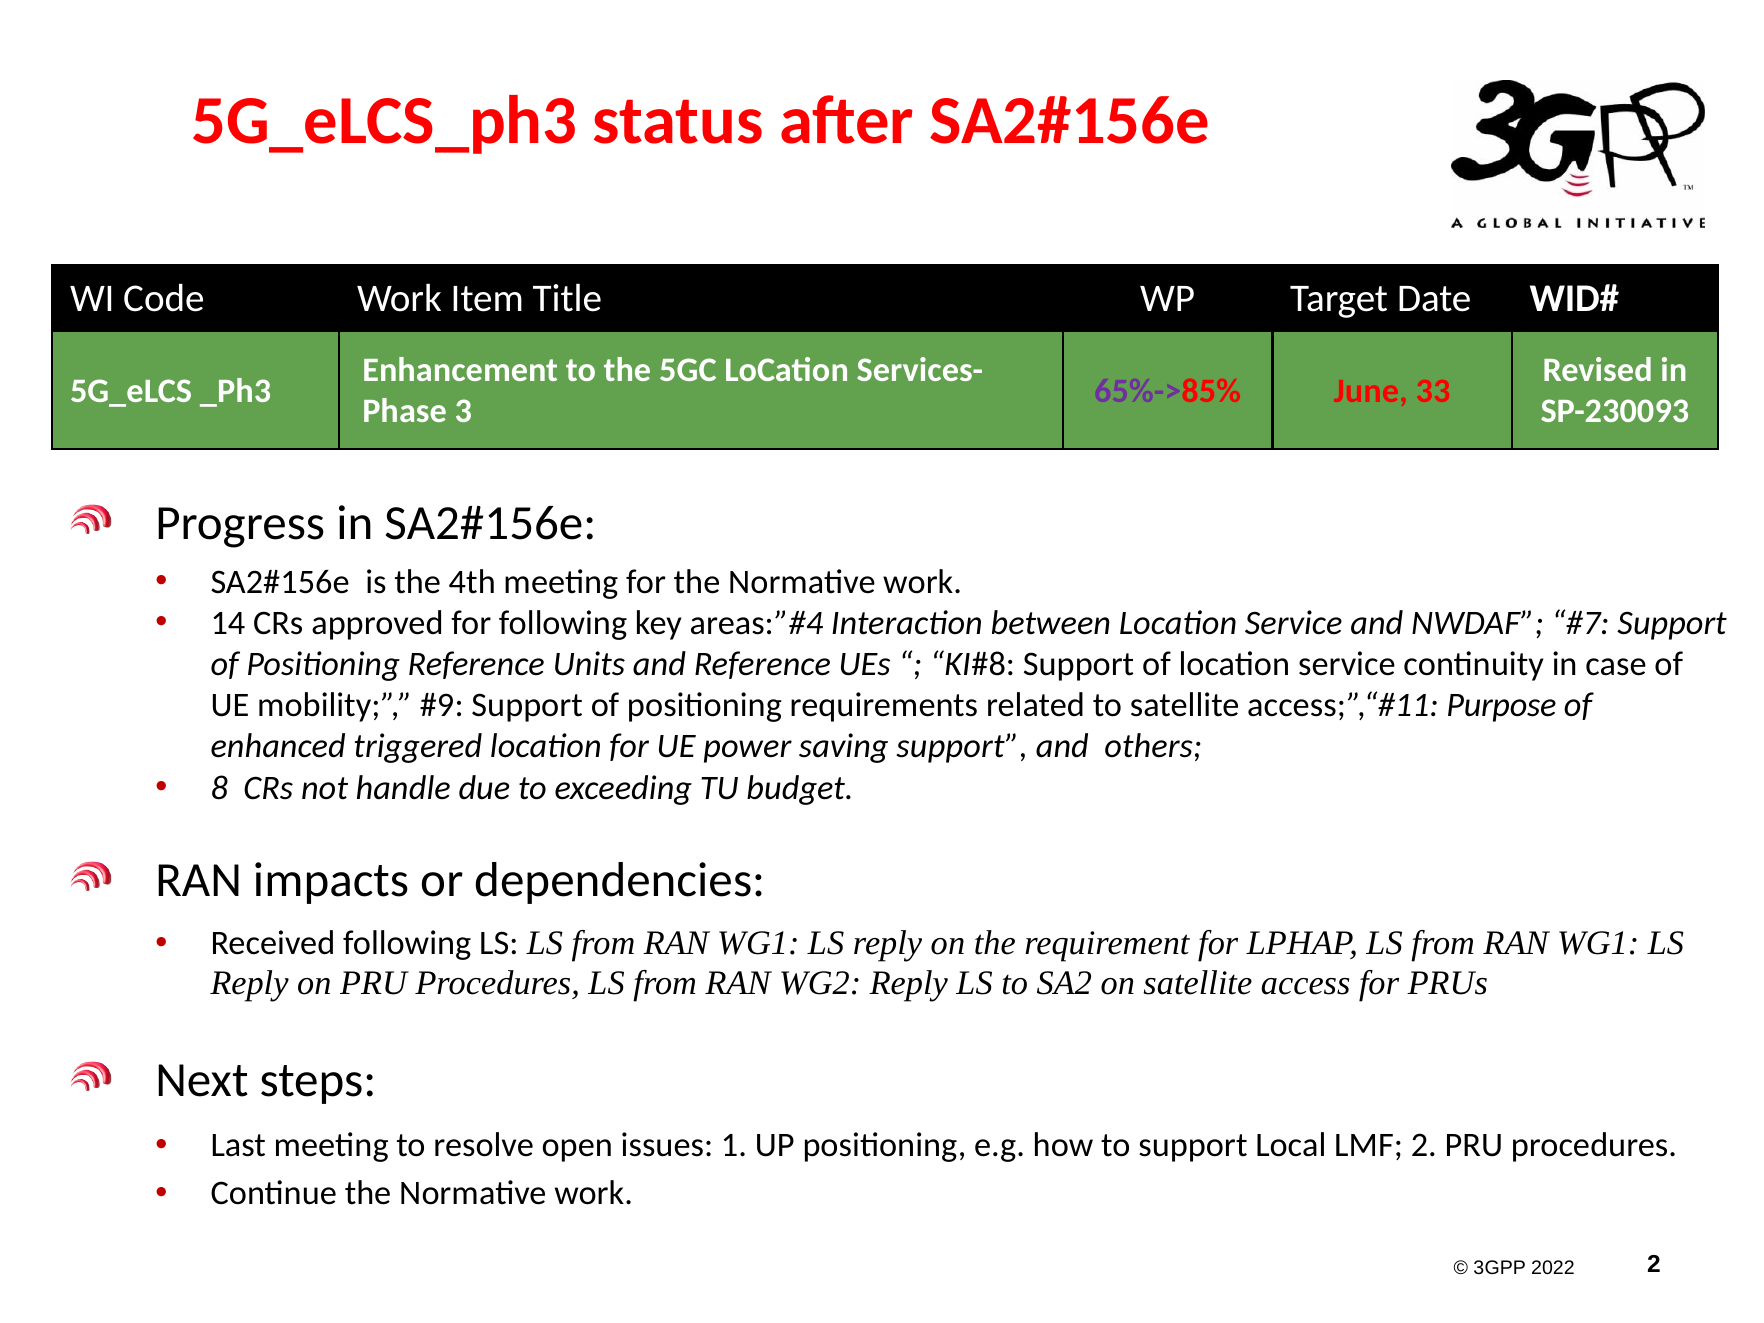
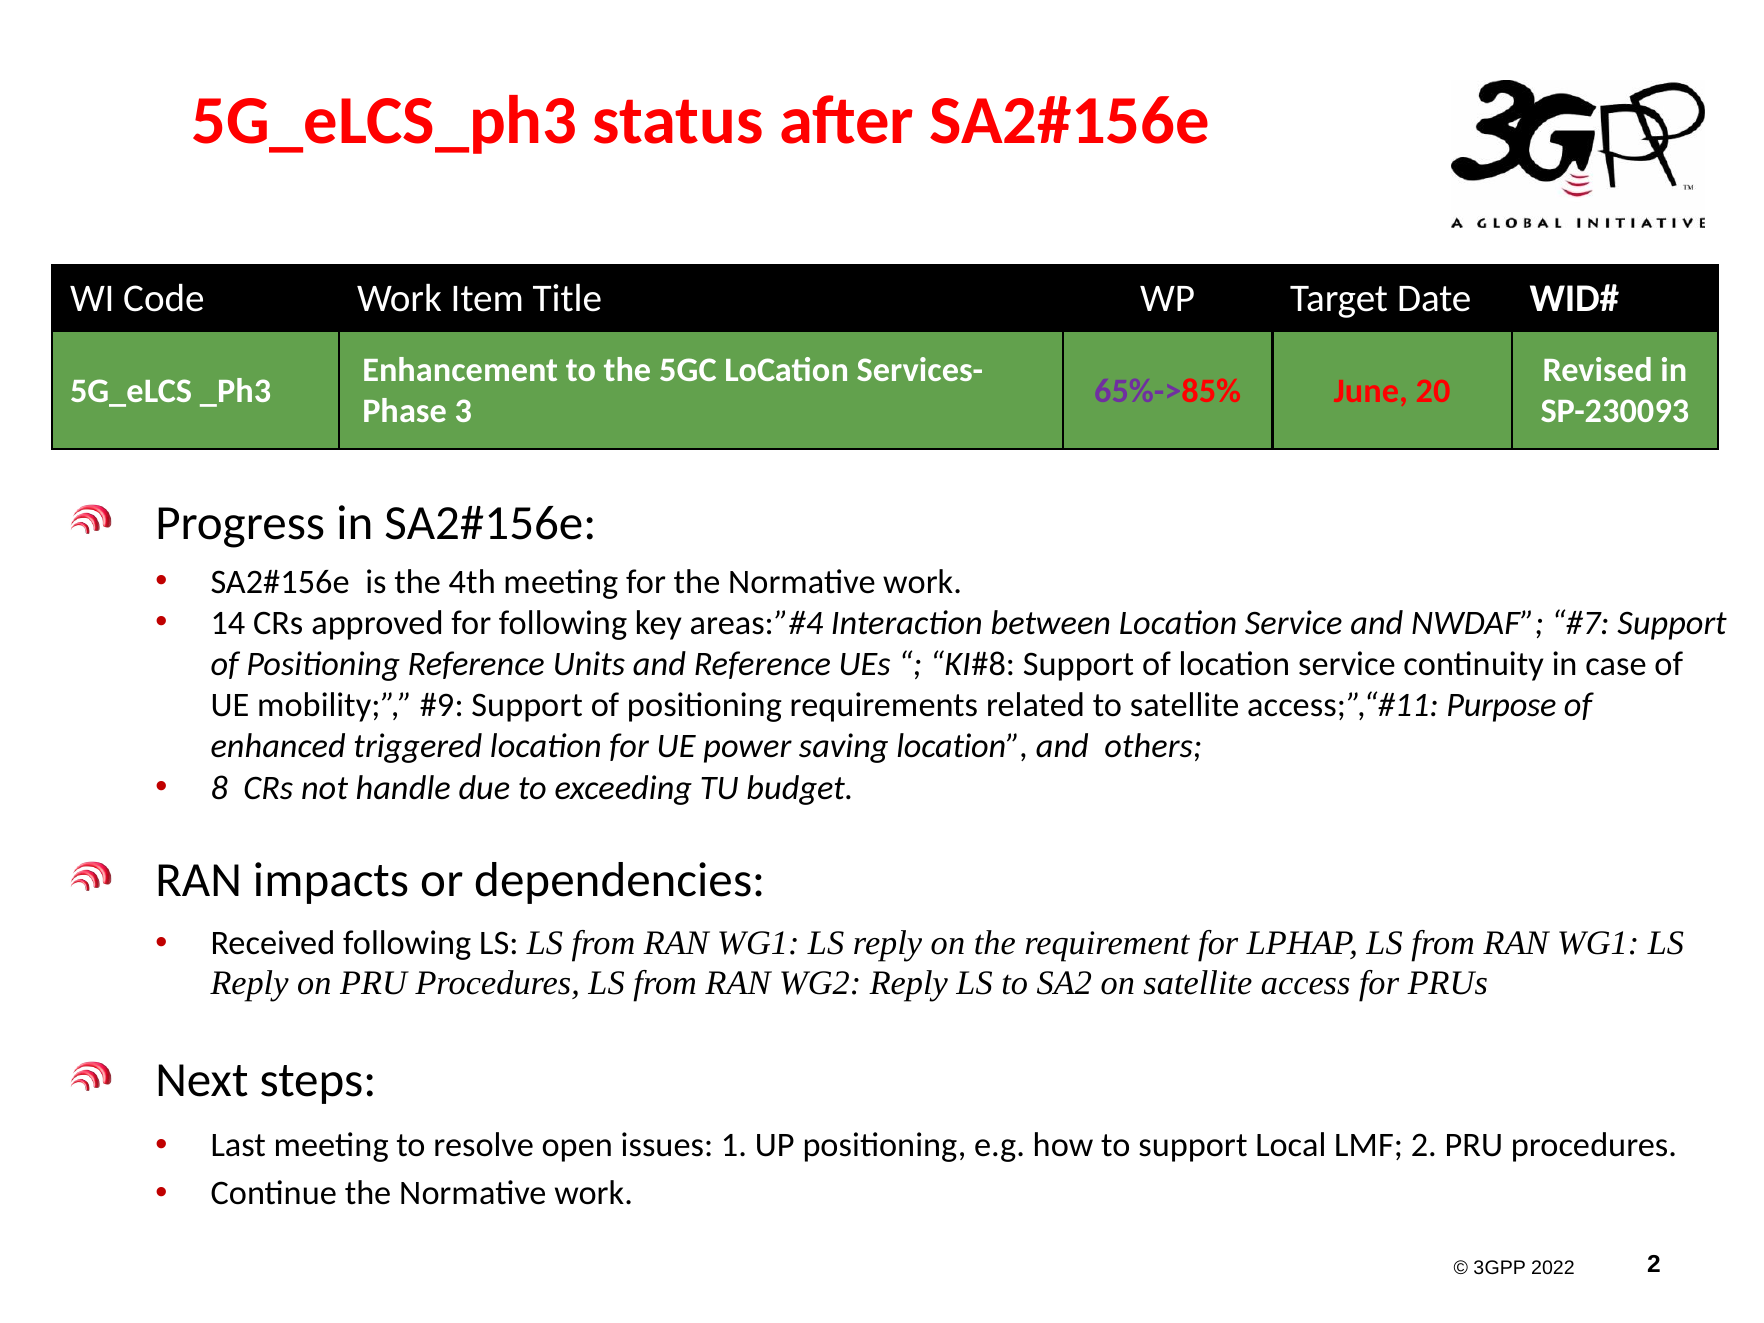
33: 33 -> 20
saving support: support -> location
